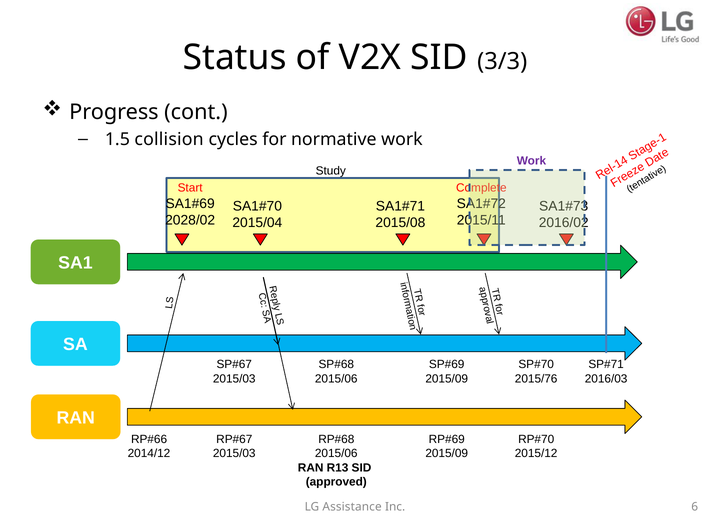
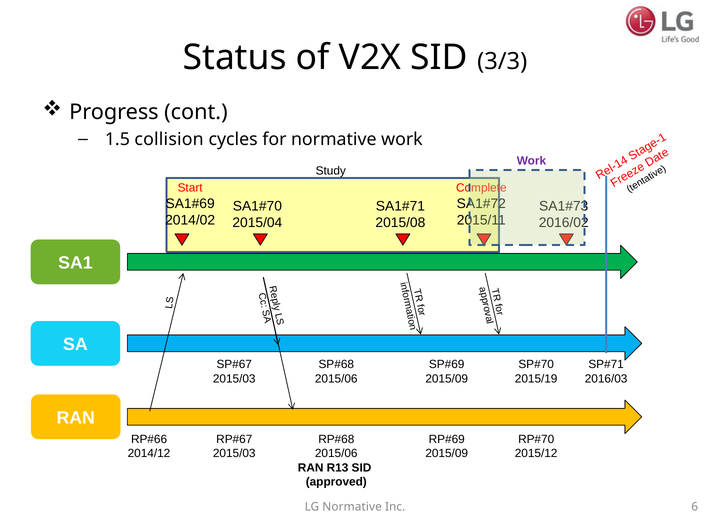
2028/02: 2028/02 -> 2014/02
2015/76: 2015/76 -> 2015/19
LG Assistance: Assistance -> Normative
